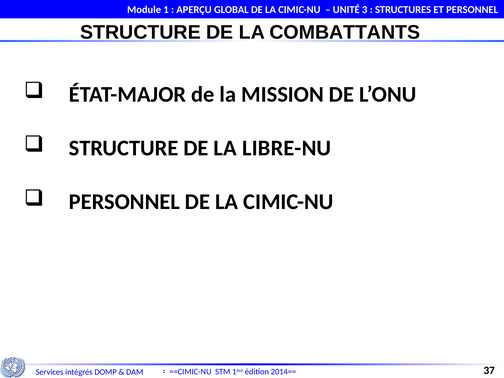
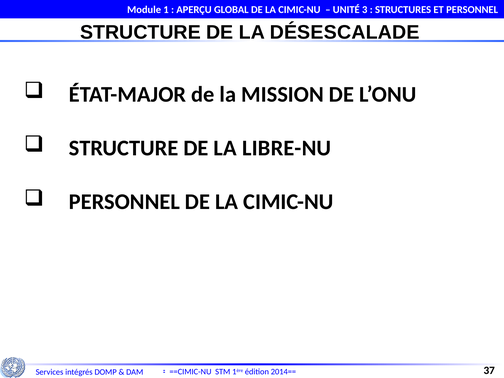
COMBATTANTS: COMBATTANTS -> DÉSESCALADE
